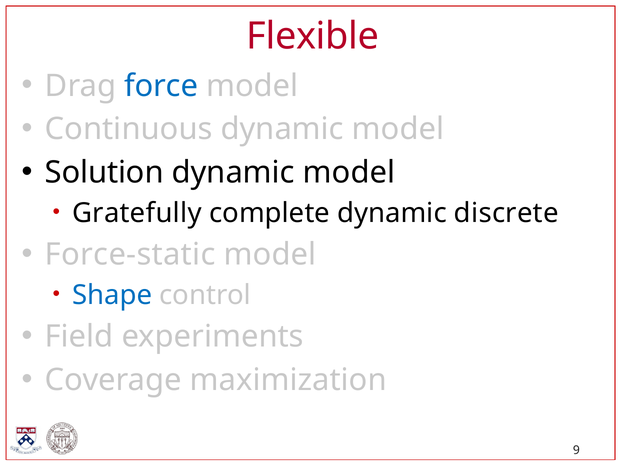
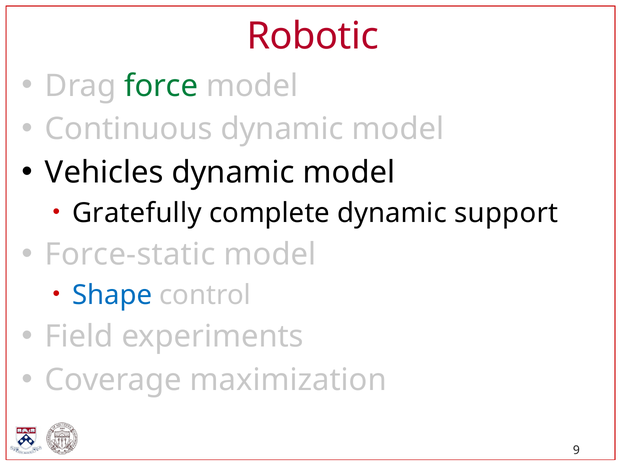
Flexible: Flexible -> Robotic
force colour: blue -> green
Solution: Solution -> Vehicles
discrete: discrete -> support
